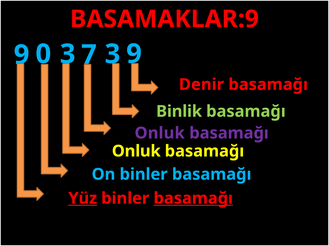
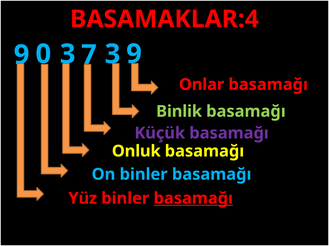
BASAMAKLAR:9: BASAMAKLAR:9 -> BASAMAKLAR:4
Denir: Denir -> Onlar
Onluk at (160, 133): Onluk -> Küçük
Yüz underline: present -> none
